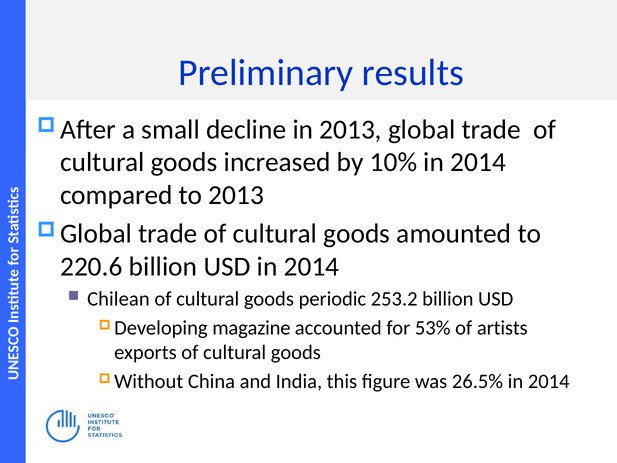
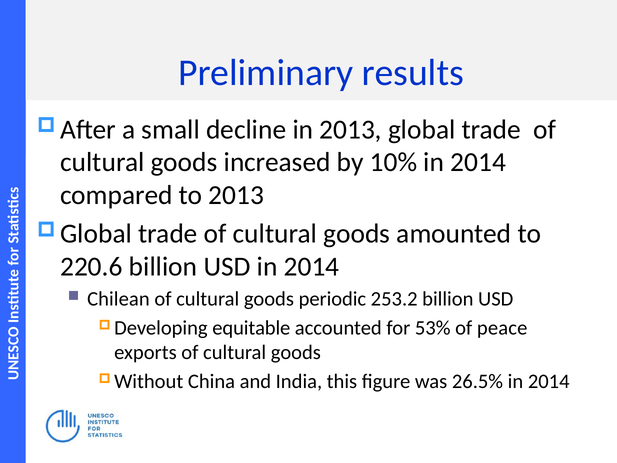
magazine: magazine -> equitable
artists: artists -> peace
